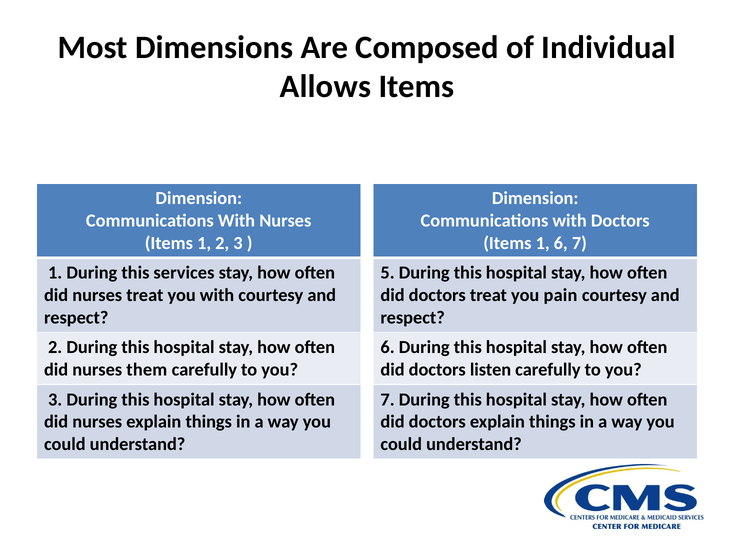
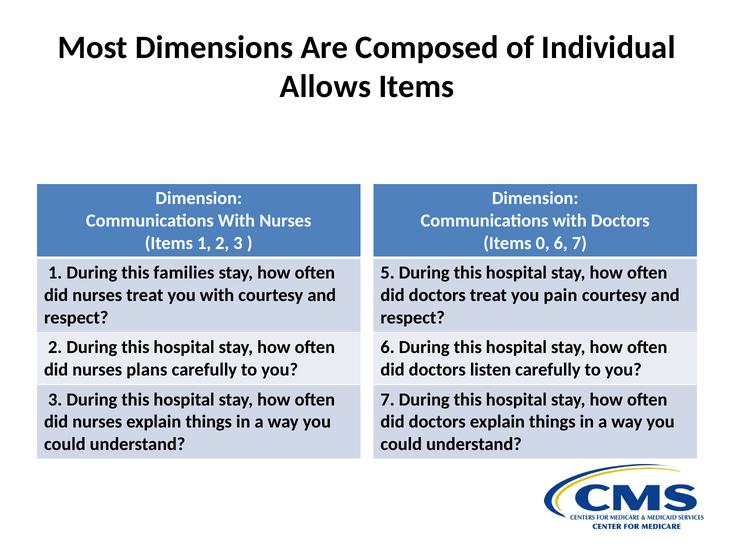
1 at (543, 243): 1 -> 0
services: services -> families
them: them -> plans
